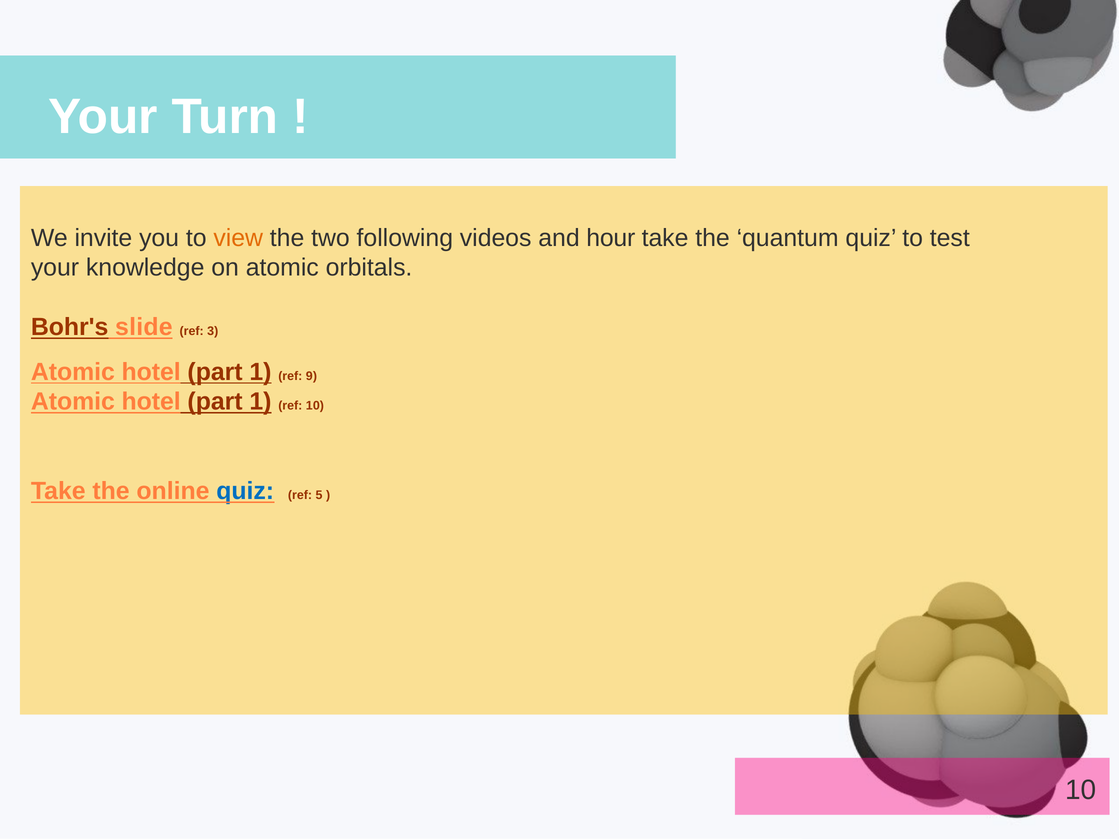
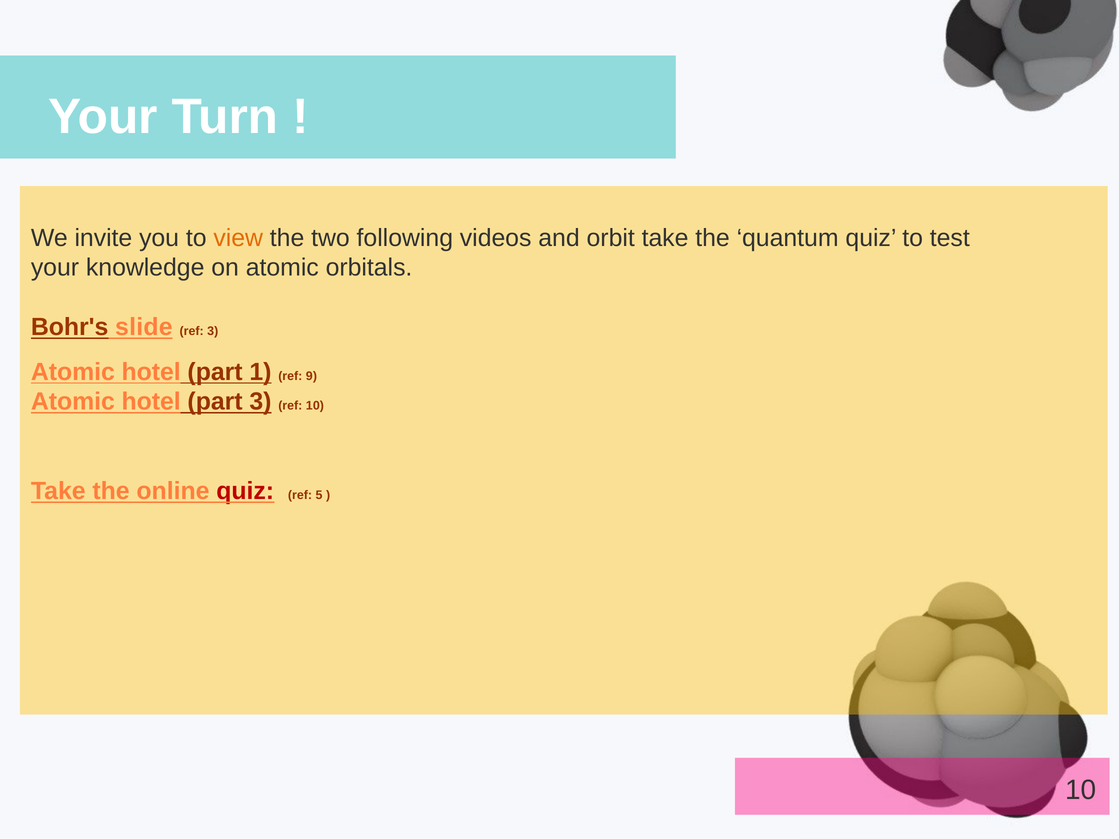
hour: hour -> orbit
1 at (260, 402): 1 -> 3
quiz at (245, 491) colour: blue -> red
